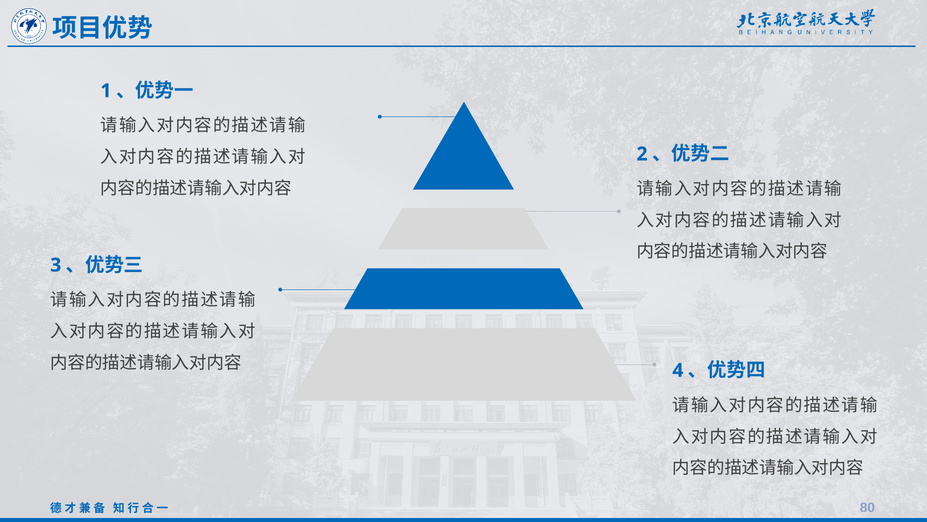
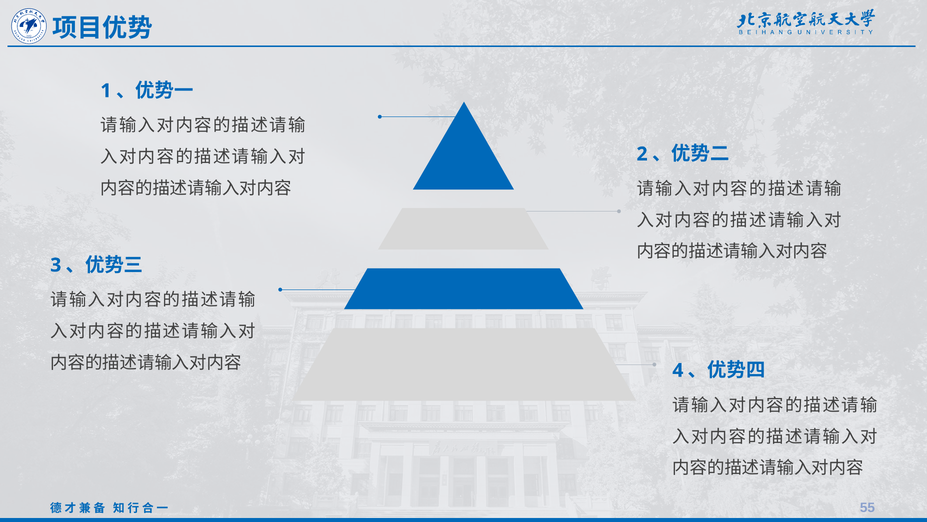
80: 80 -> 55
